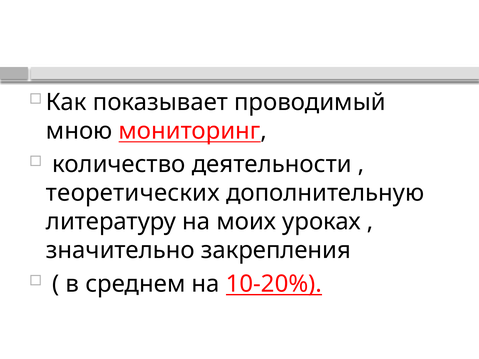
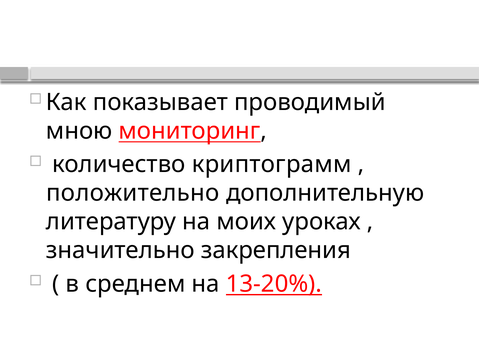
деятельности: деятельности -> криптограмм
теоретических: теоретических -> положительно
10-20%: 10-20% -> 13-20%
